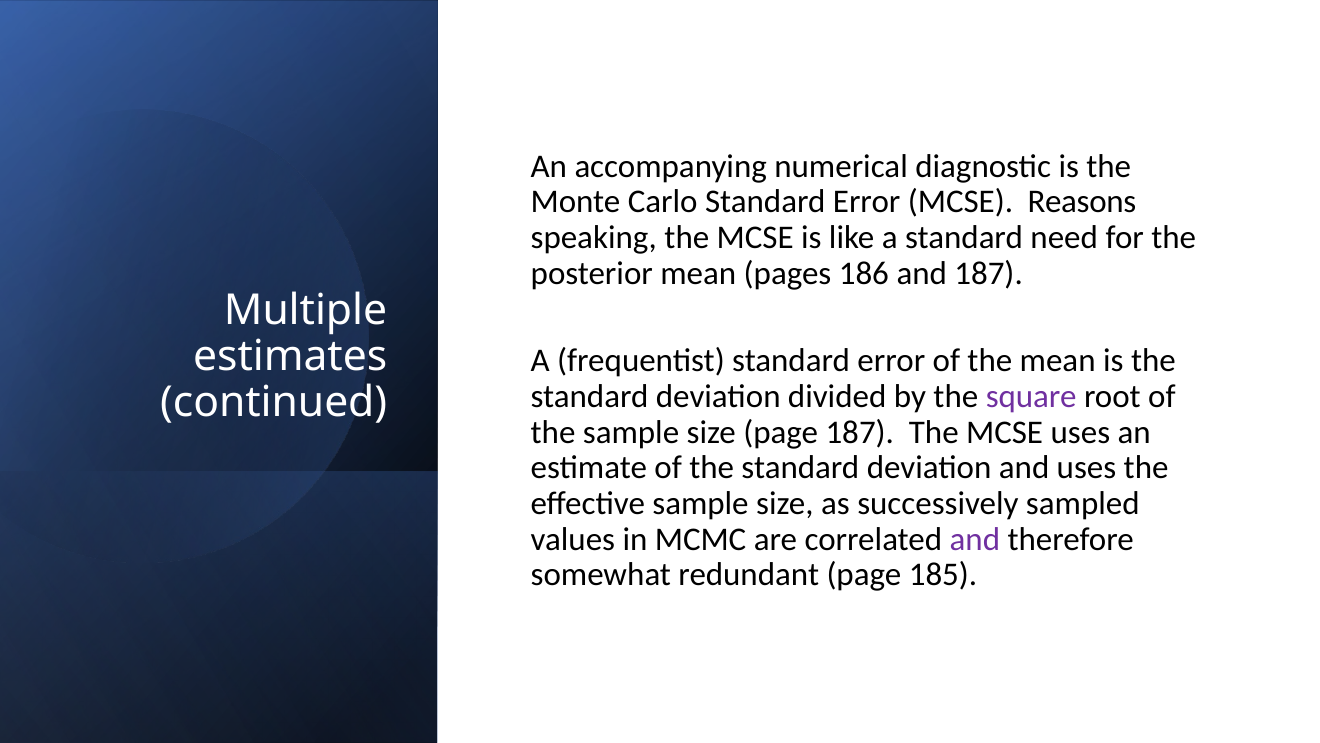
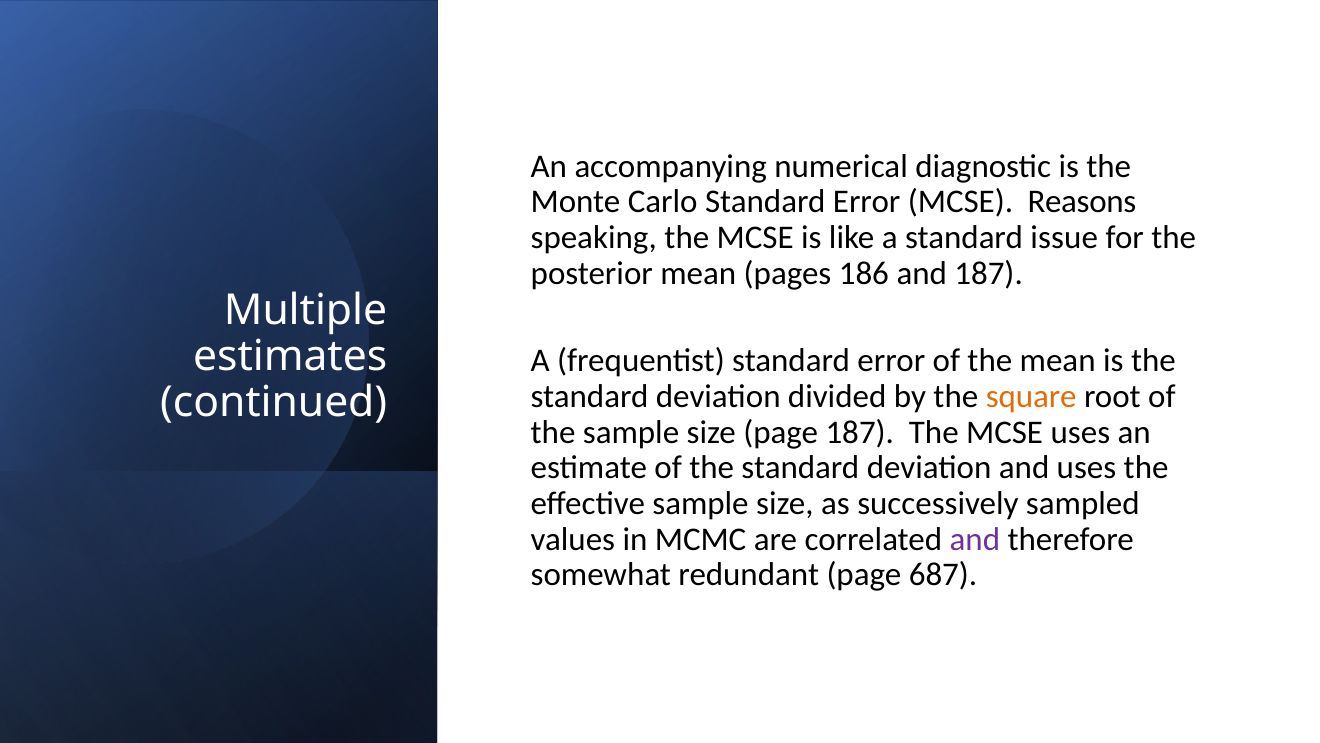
need: need -> issue
square colour: purple -> orange
185: 185 -> 687
